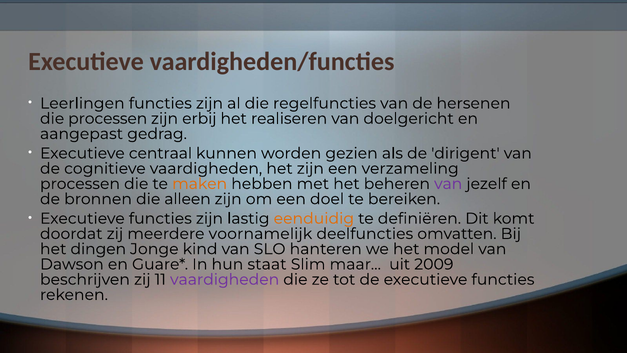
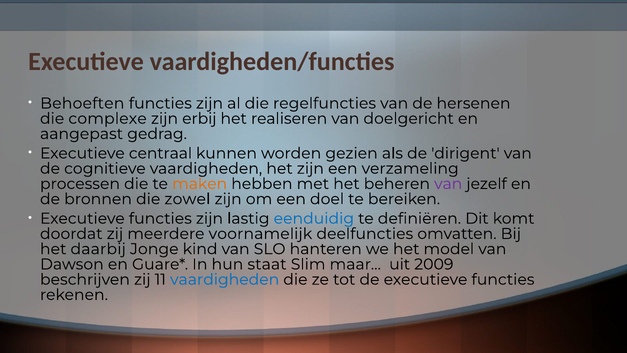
Leerlingen: Leerlingen -> Behoeften
die processen: processen -> complexe
alleen: alleen -> zowel
eenduidig colour: orange -> blue
dingen: dingen -> daarbij
vaardigheden at (225, 279) colour: purple -> blue
